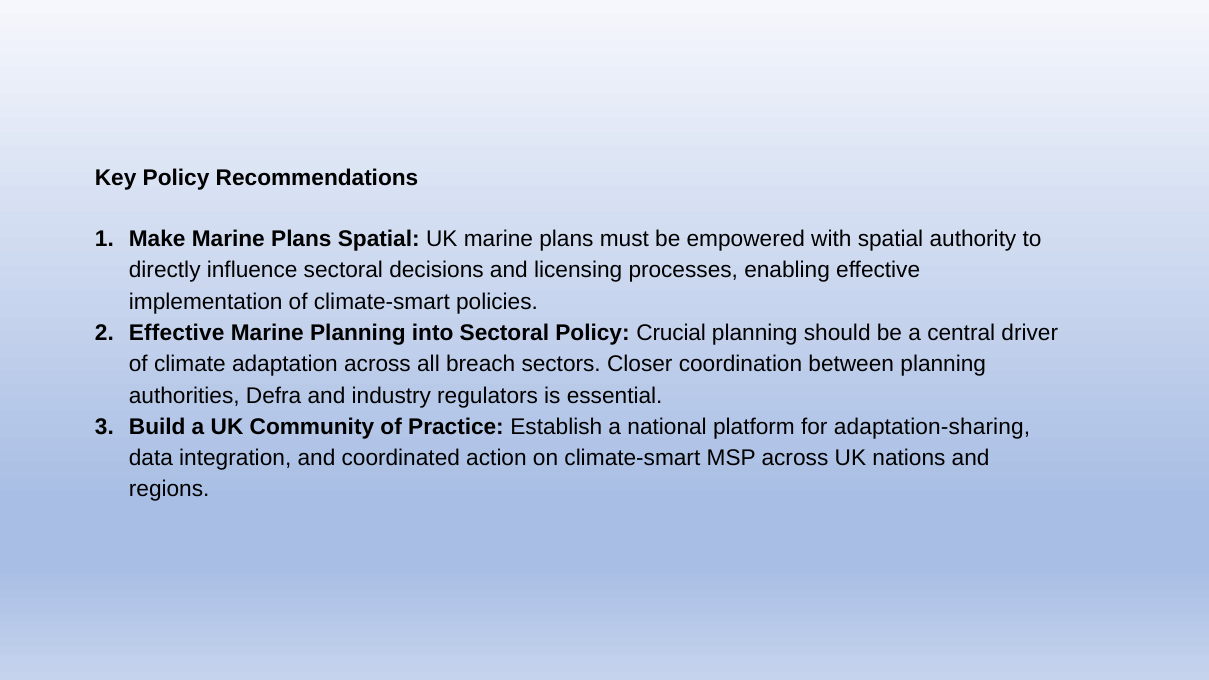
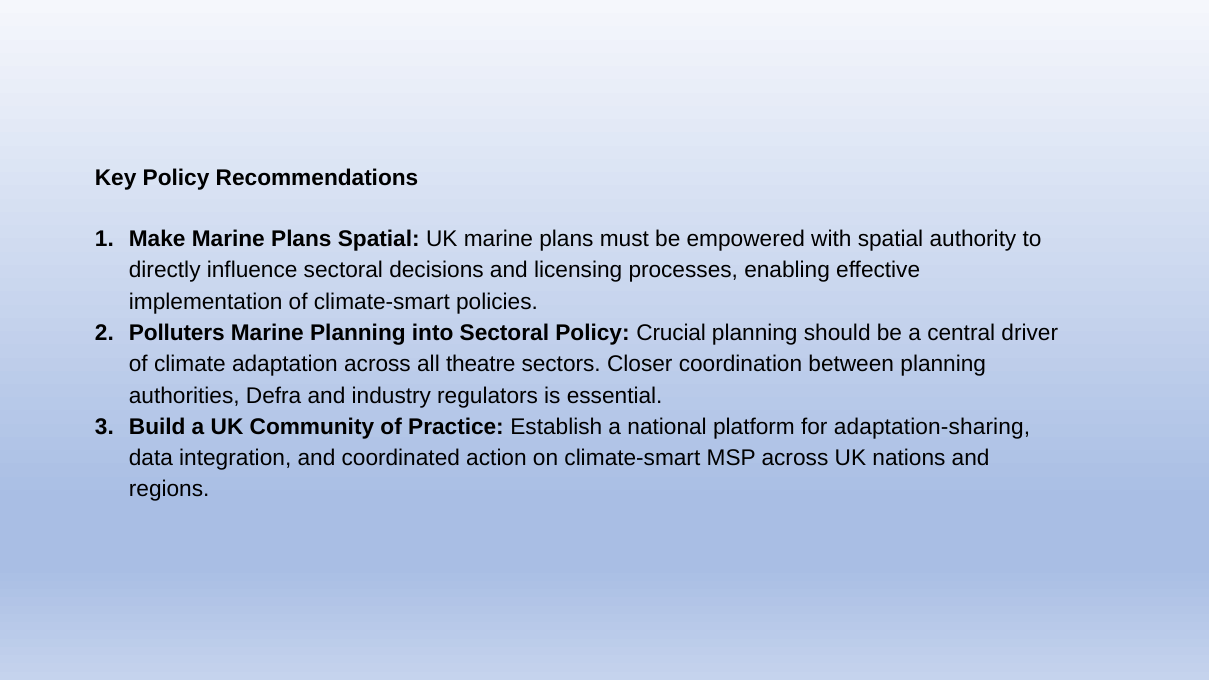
Effective at (177, 333): Effective -> Polluters
breach: breach -> theatre
